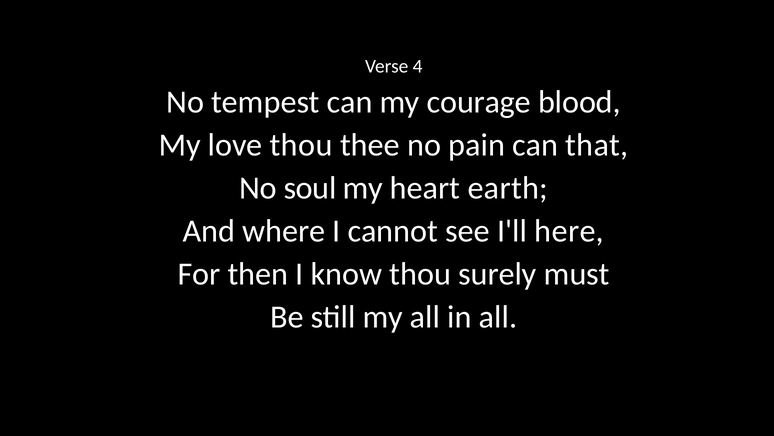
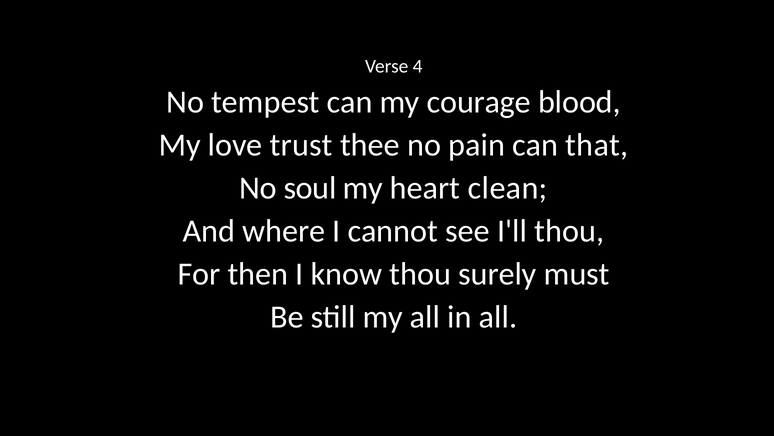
love thou: thou -> trust
earth: earth -> clean
I'll here: here -> thou
